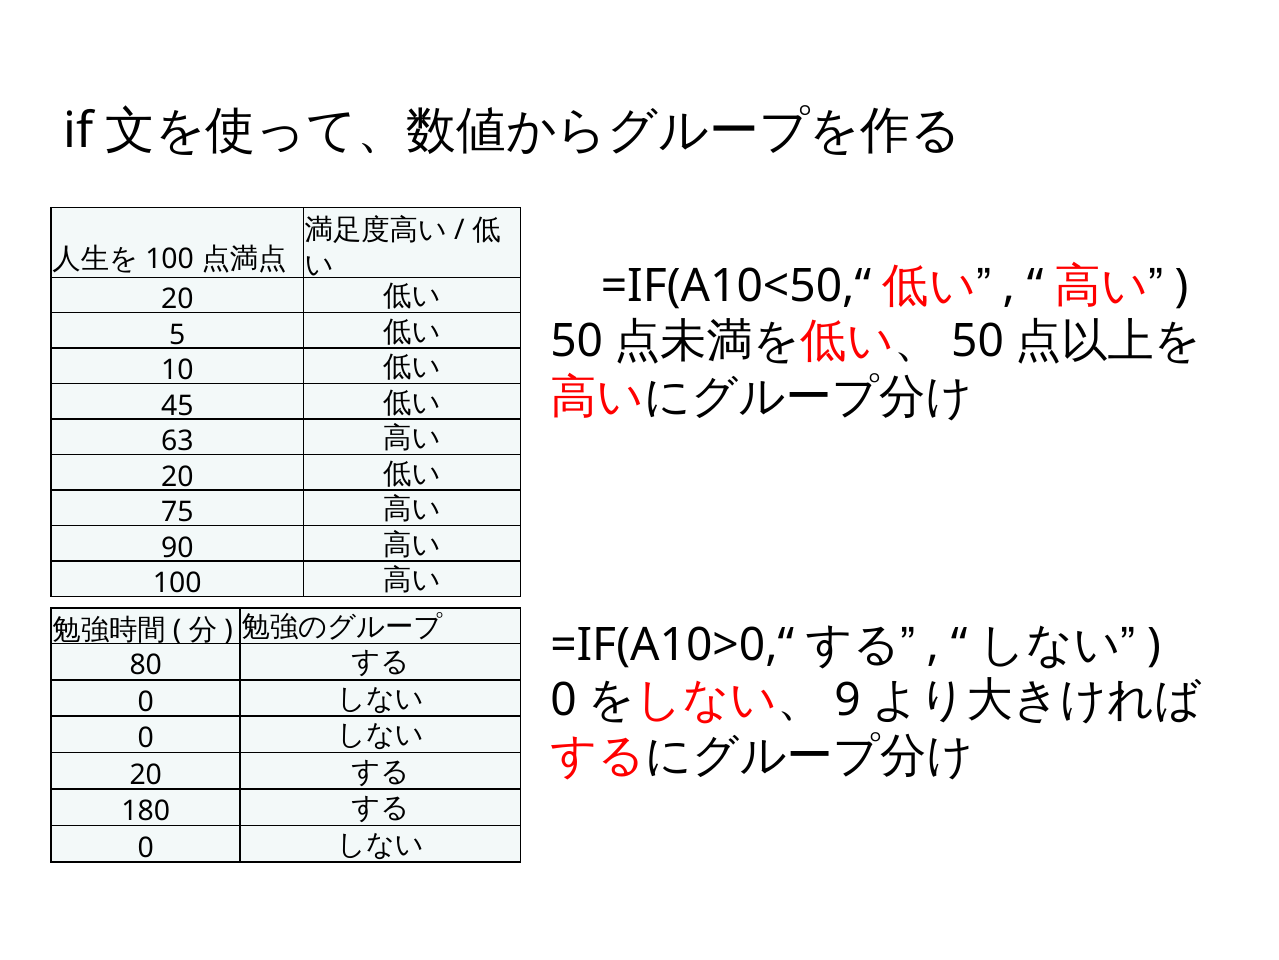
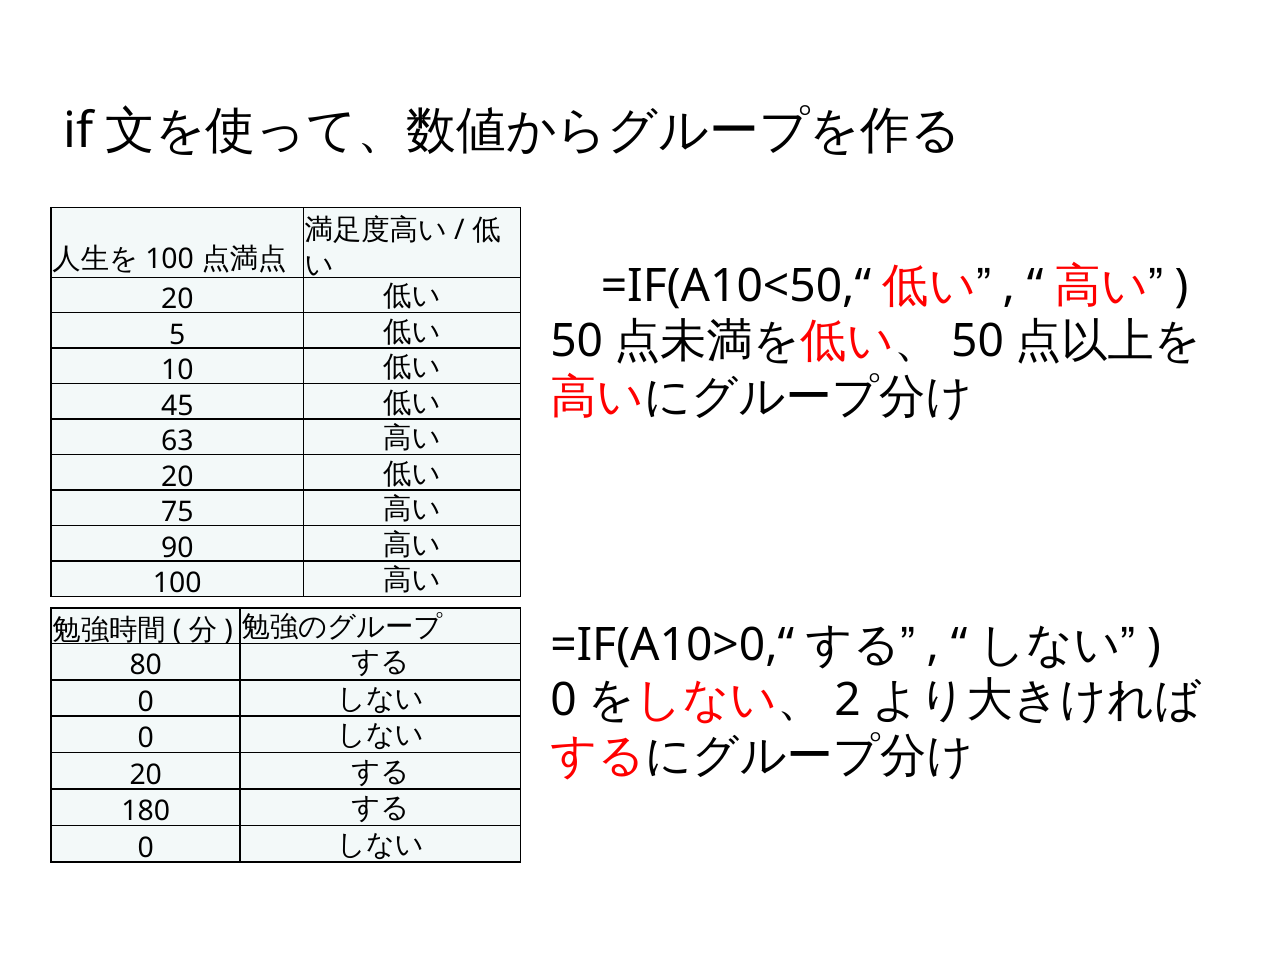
9: 9 -> 2
